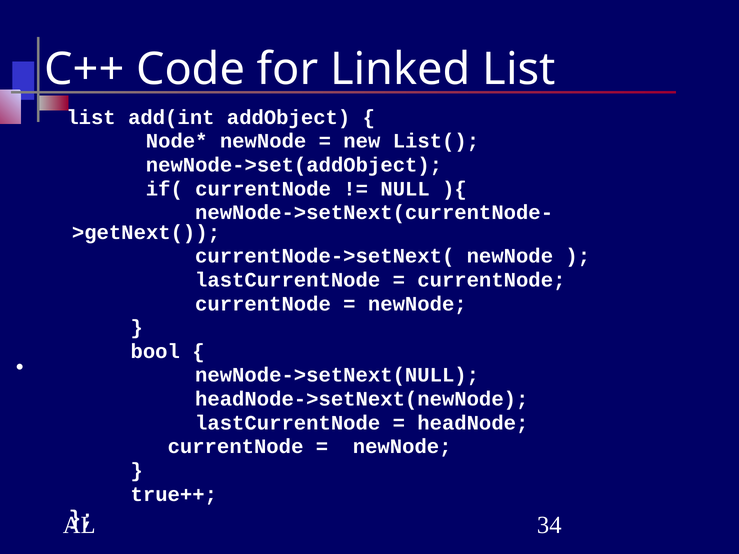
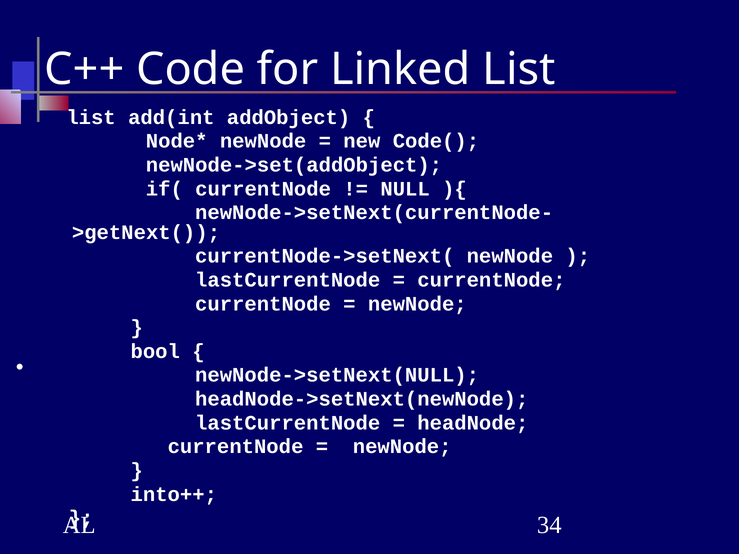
List(: List( -> Code(
true++: true++ -> into++
